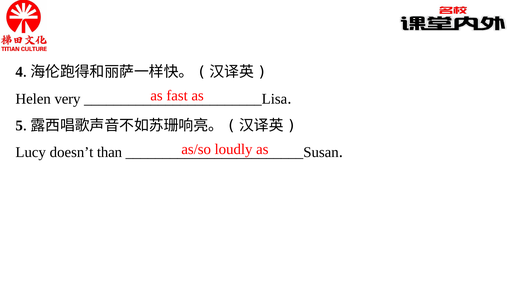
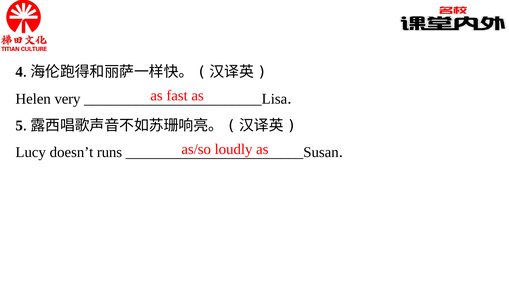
than: than -> runs
